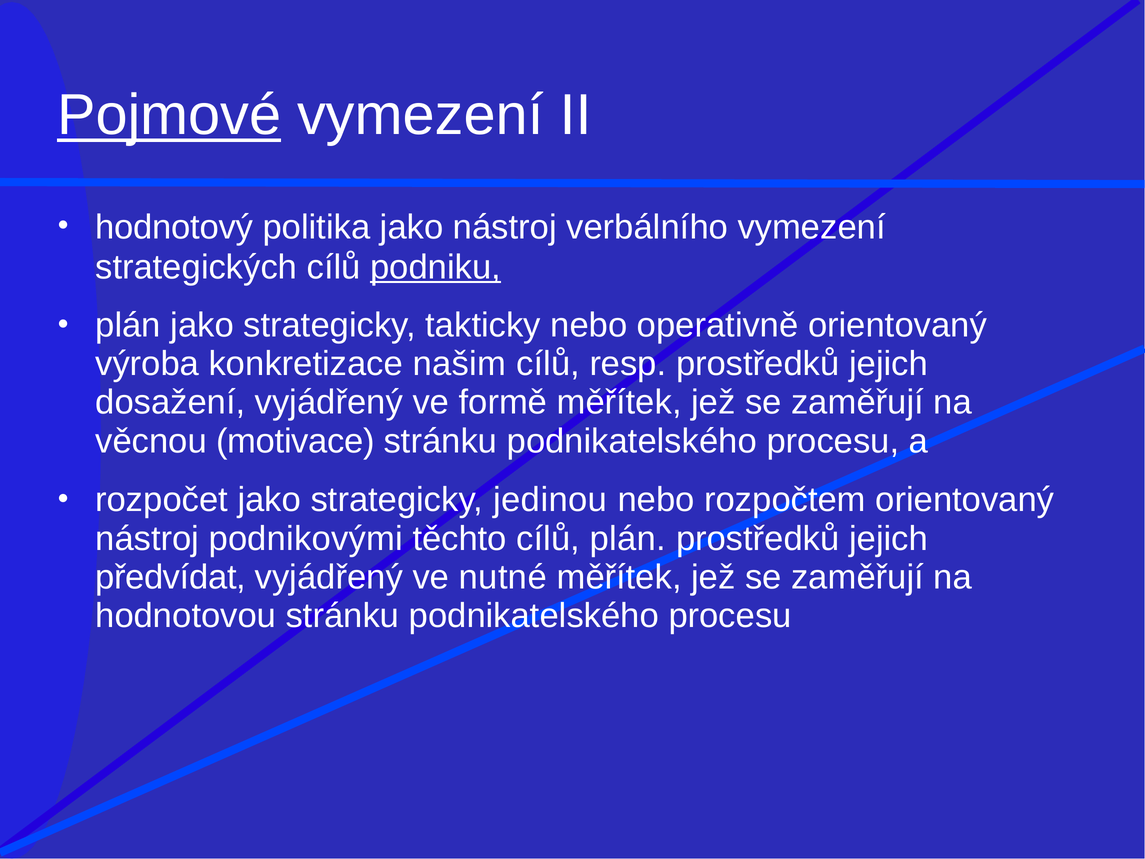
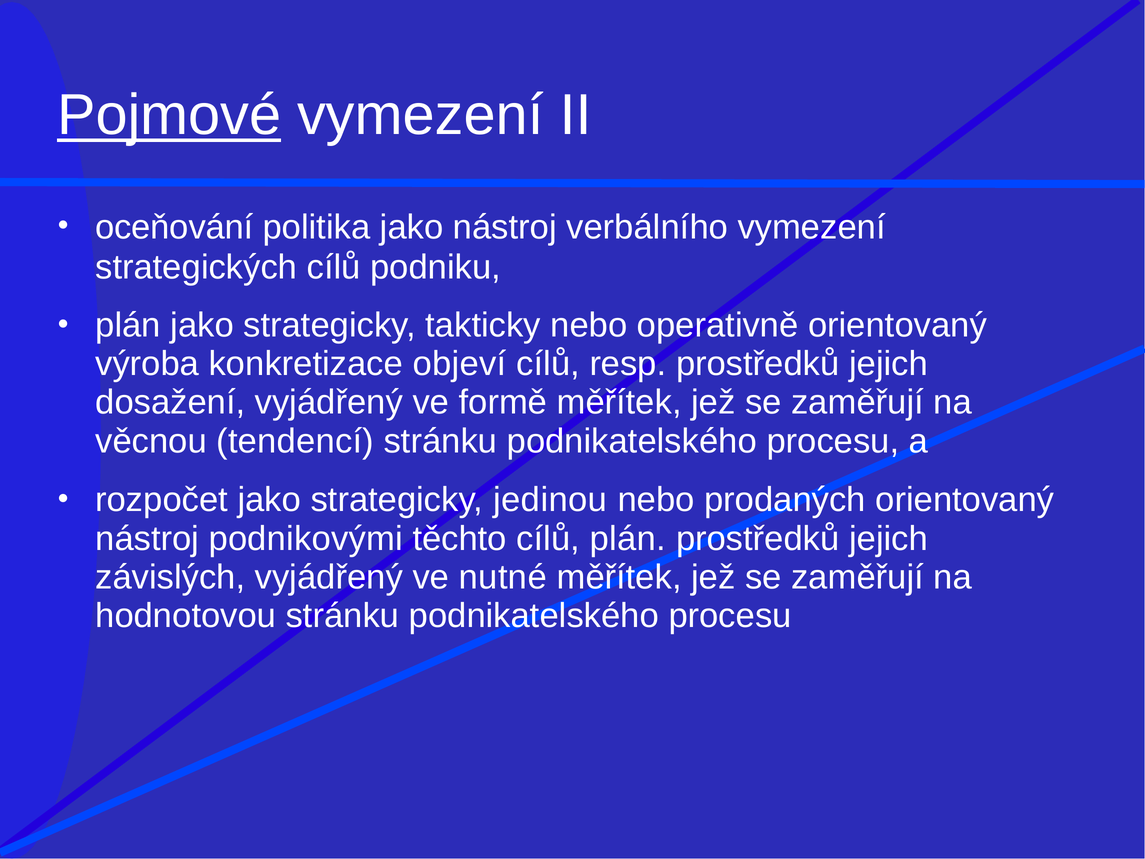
hodnotový: hodnotový -> oceňování
podniku underline: present -> none
našim: našim -> objeví
motivace: motivace -> tendencí
rozpočtem: rozpočtem -> prodaných
předvídat: předvídat -> závislých
